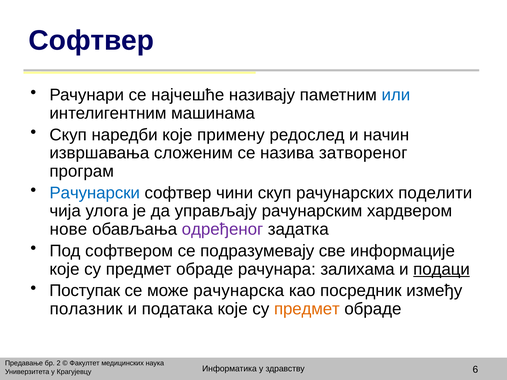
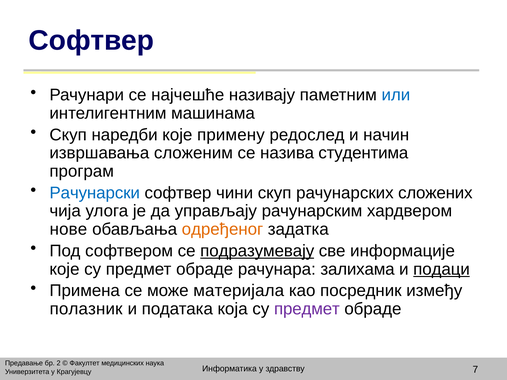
затвореног: затвореног -> студентима
поделити: поделити -> сложених
одређеног colour: purple -> orange
подразумевају underline: none -> present
Поступак: Поступак -> Примена
рачунарска: рачунарска -> материјала
података које: које -> која
предмет at (307, 309) colour: orange -> purple
6: 6 -> 7
